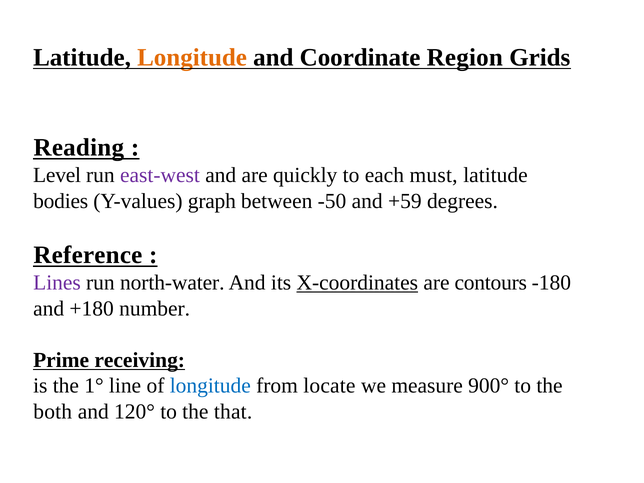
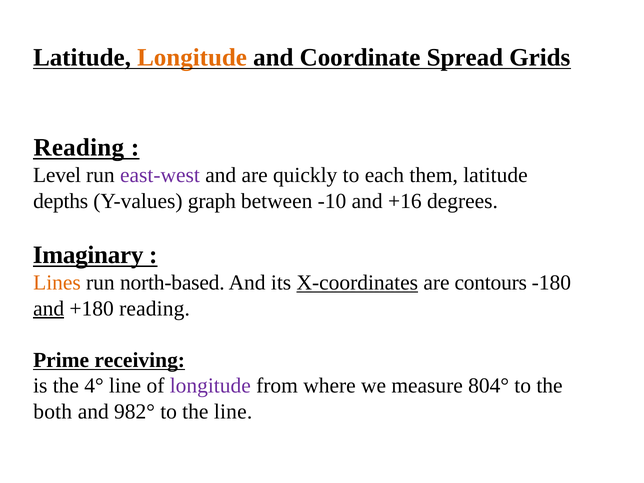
Region: Region -> Spread
must: must -> them
bodies: bodies -> depths
-50: -50 -> -10
+59: +59 -> +16
Reference: Reference -> Imaginary
Lines colour: purple -> orange
north-water: north-water -> north-based
and at (49, 308) underline: none -> present
+180 number: number -> reading
1°: 1° -> 4°
longitude at (210, 386) colour: blue -> purple
locate: locate -> where
900°: 900° -> 804°
120°: 120° -> 982°
the that: that -> line
